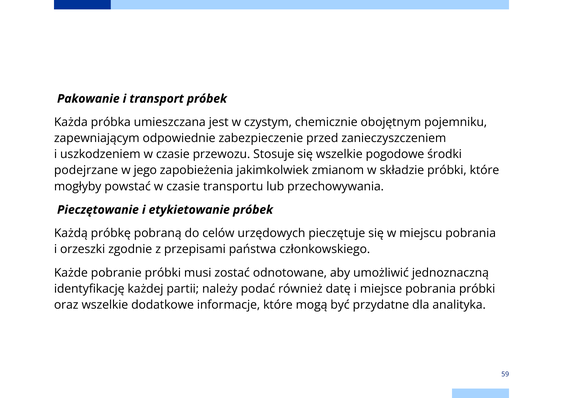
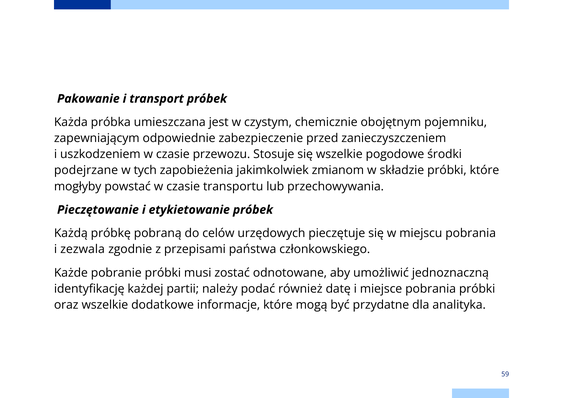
jego: jego -> tych
orzeszki: orzeszki -> zezwala
